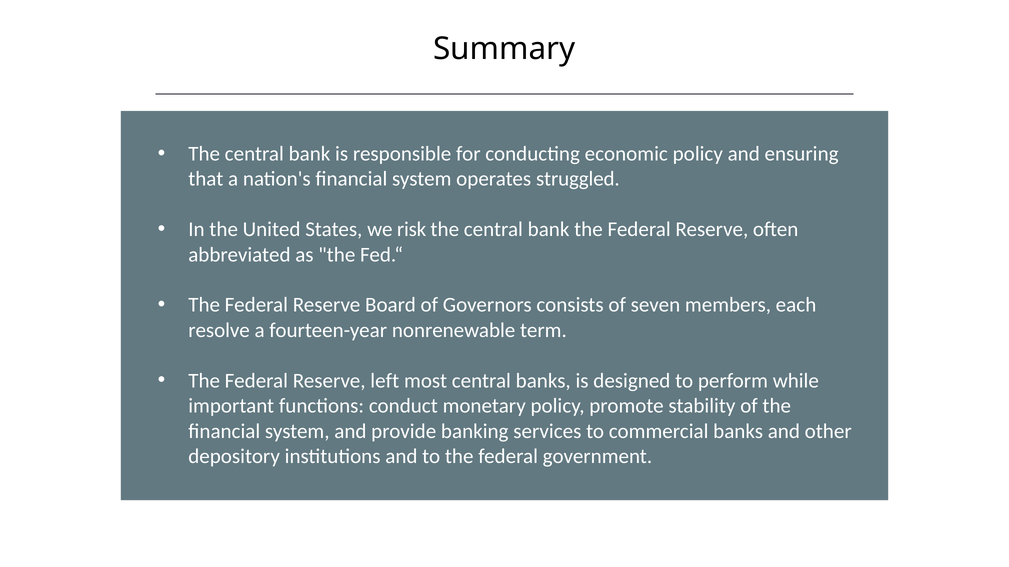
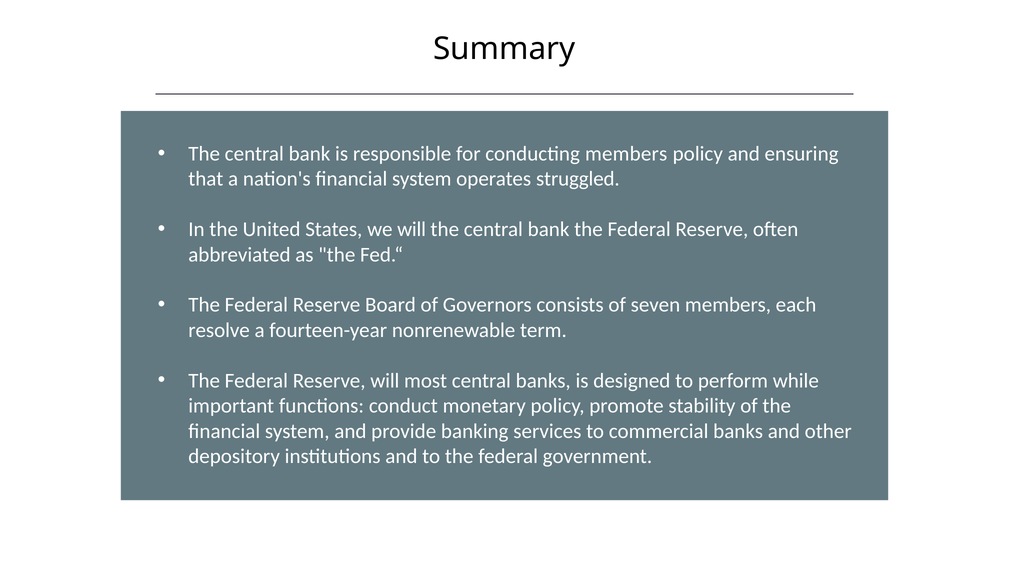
conducting economic: economic -> members
we risk: risk -> will
Reserve left: left -> will
